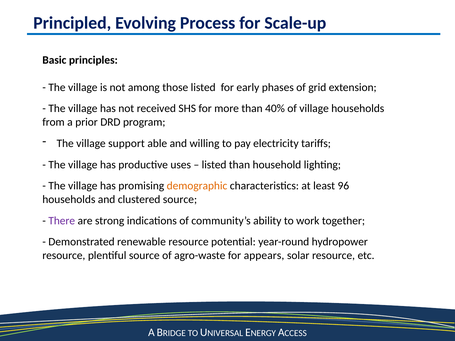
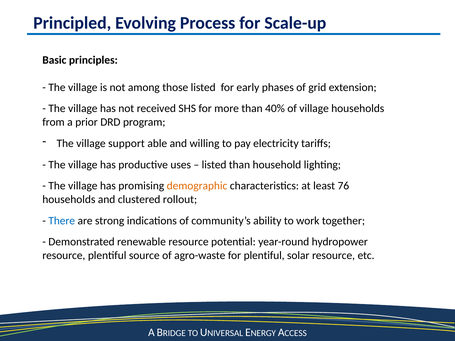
96: 96 -> 76
clustered source: source -> rollout
There colour: purple -> blue
for appears: appears -> plentiful
